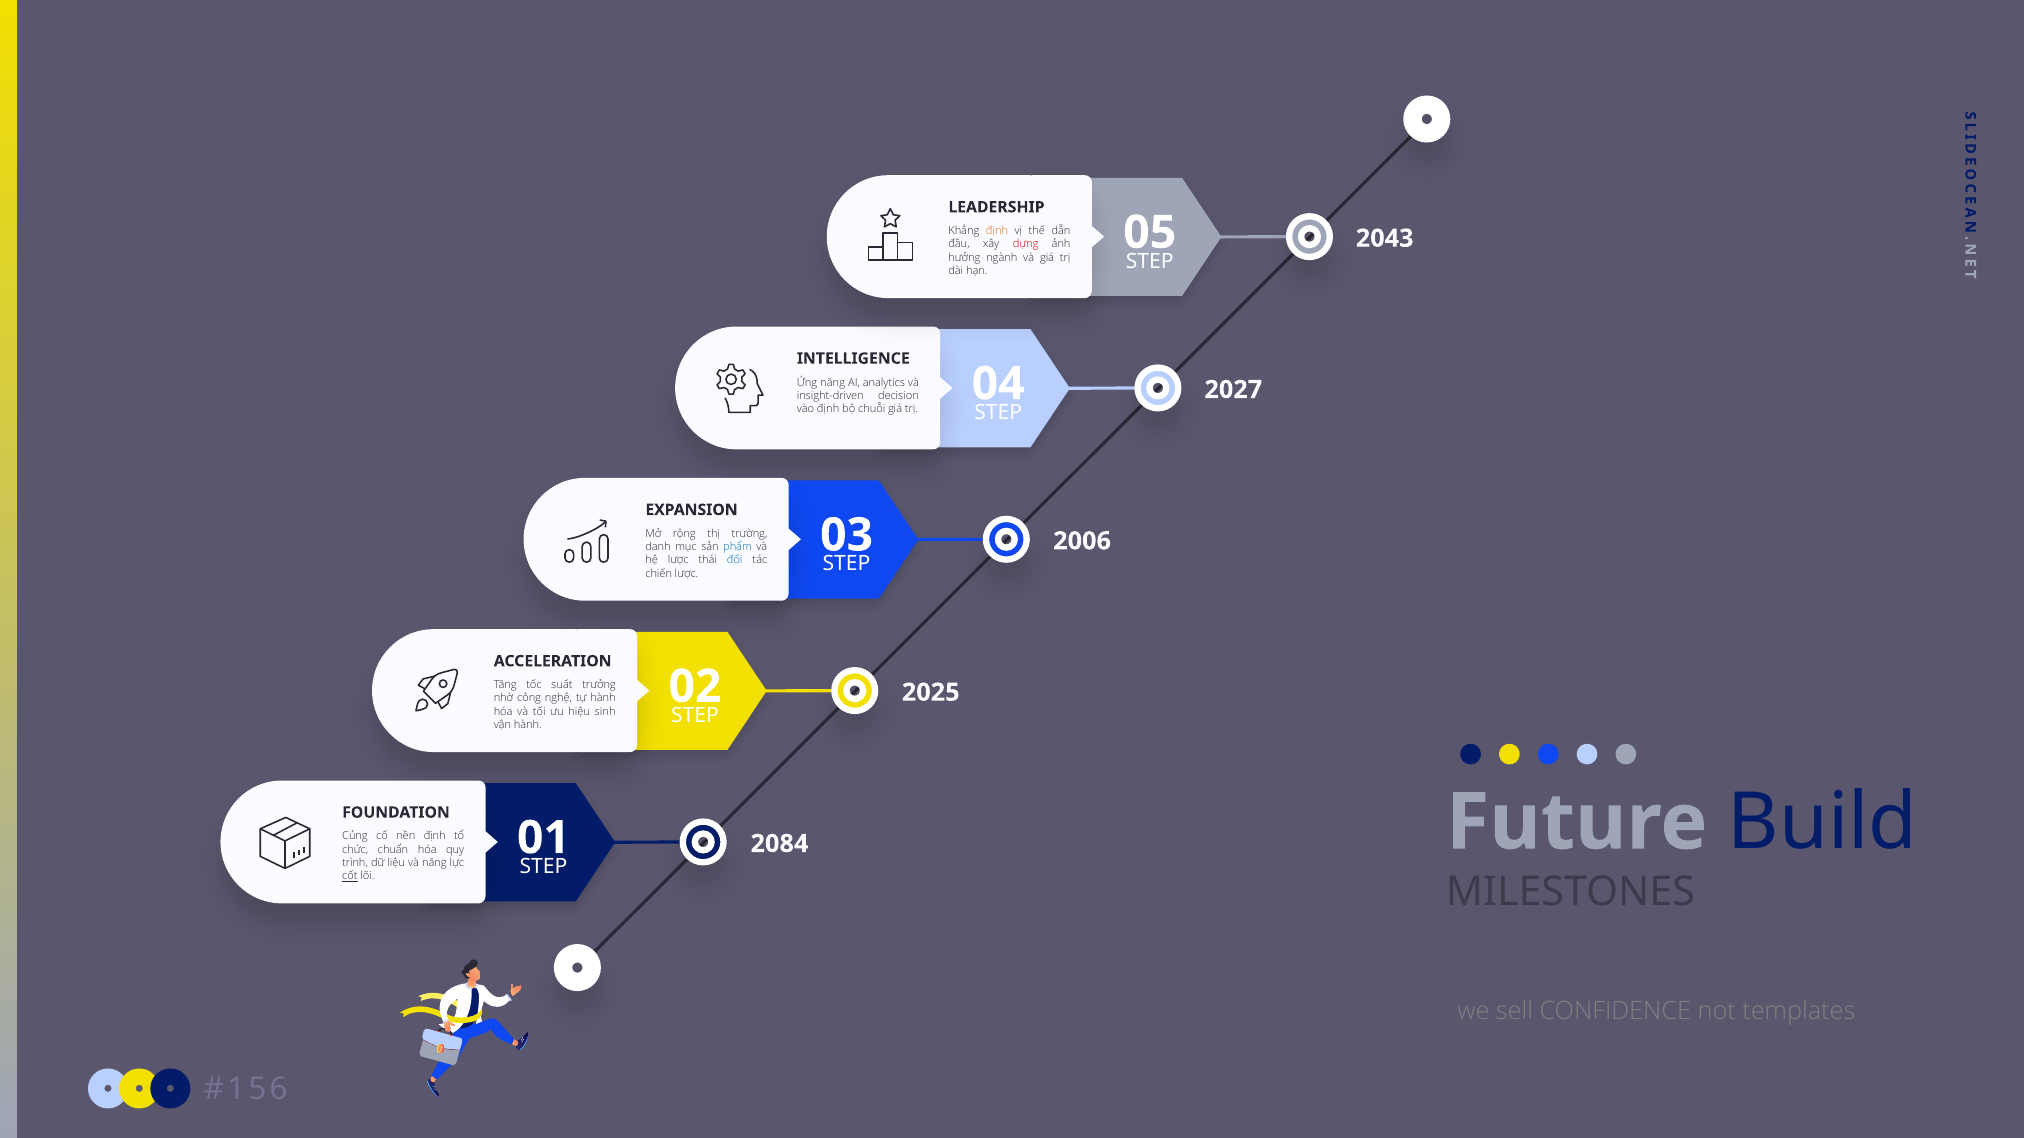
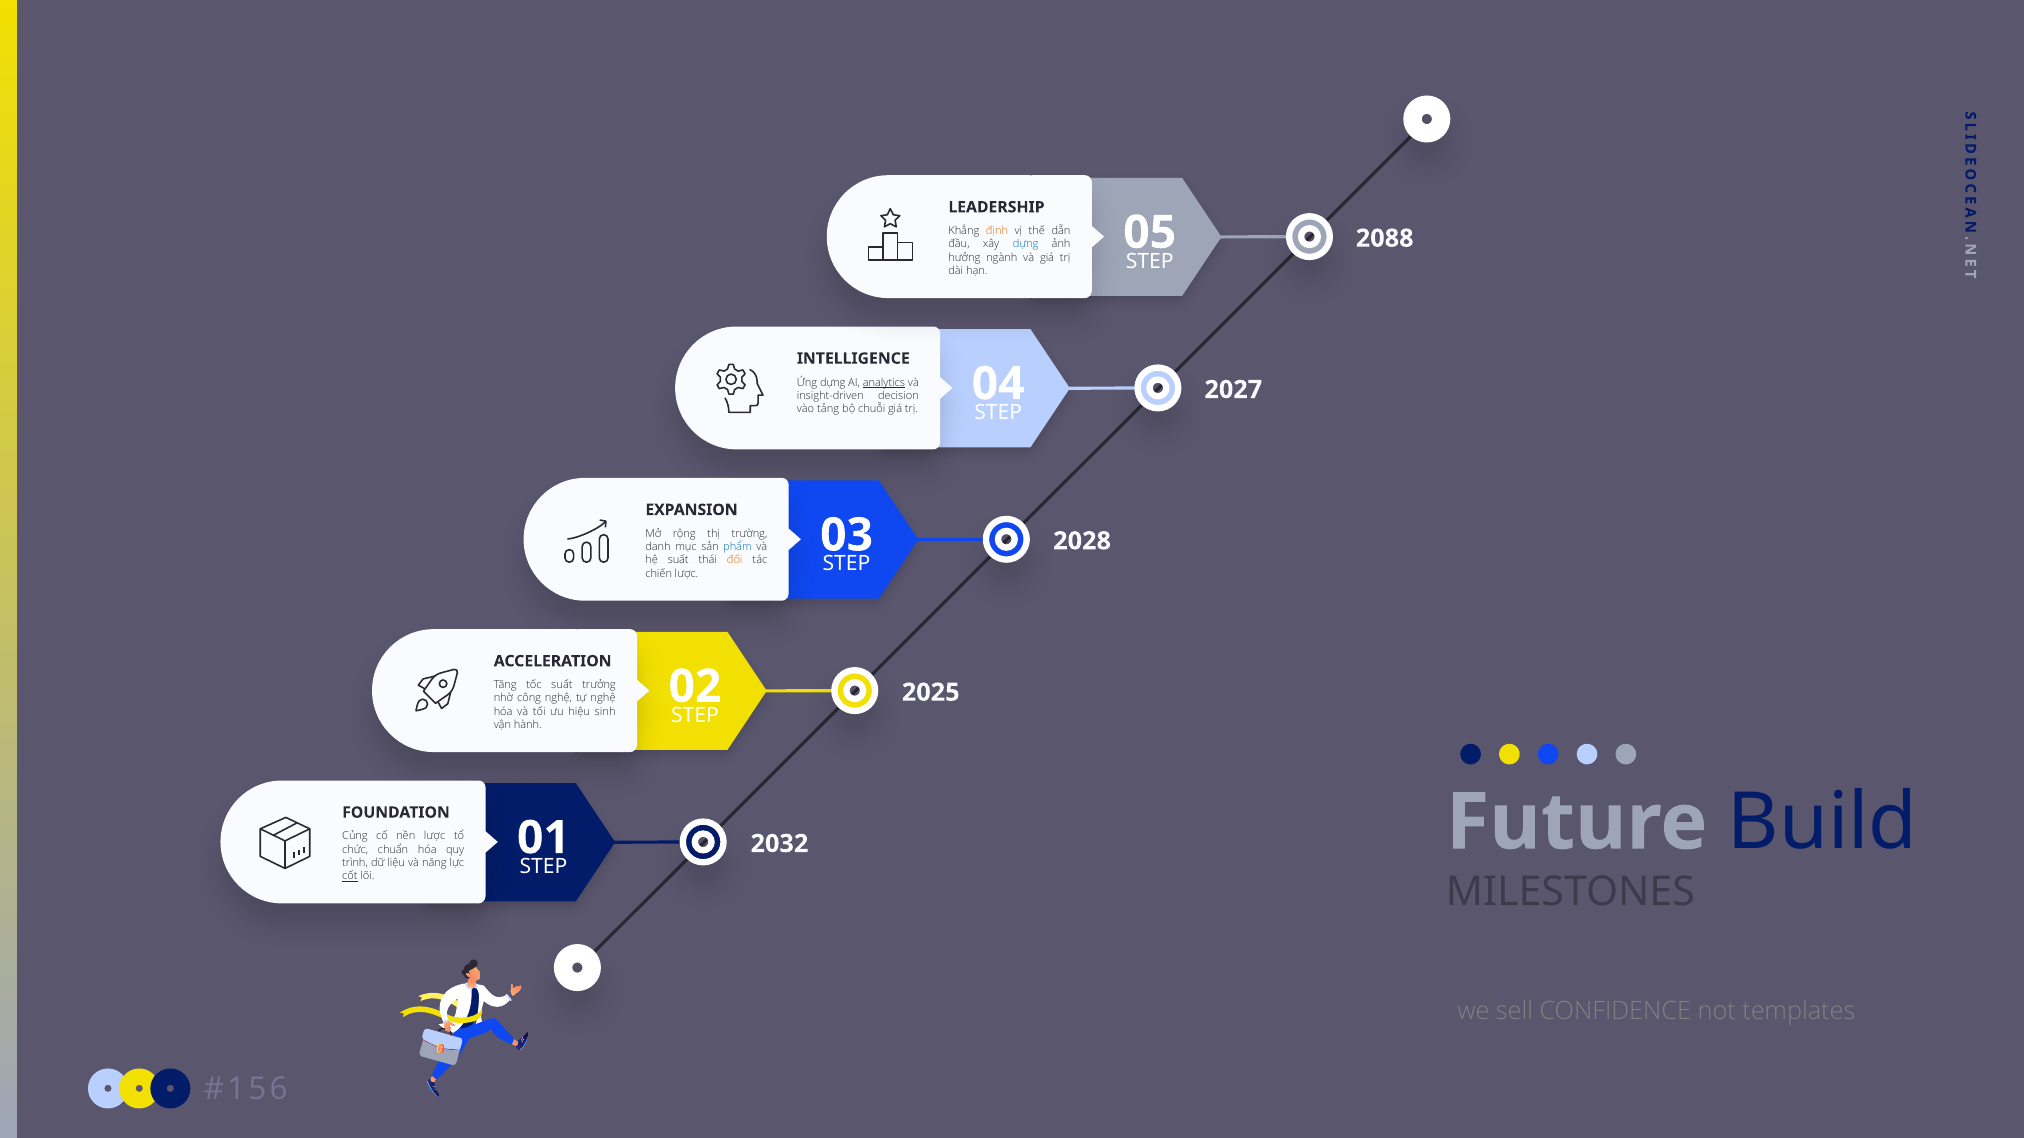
2043: 2043 -> 2088
dựng at (1026, 244) colour: red -> blue
Ứng năng: năng -> dựng
analytics underline: none -> present
vào định: định -> tảng
2006: 2006 -> 2028
hệ lược: lược -> suất
đối colour: blue -> orange
tự hành: hành -> nghệ
nền định: định -> lược
2084: 2084 -> 2032
